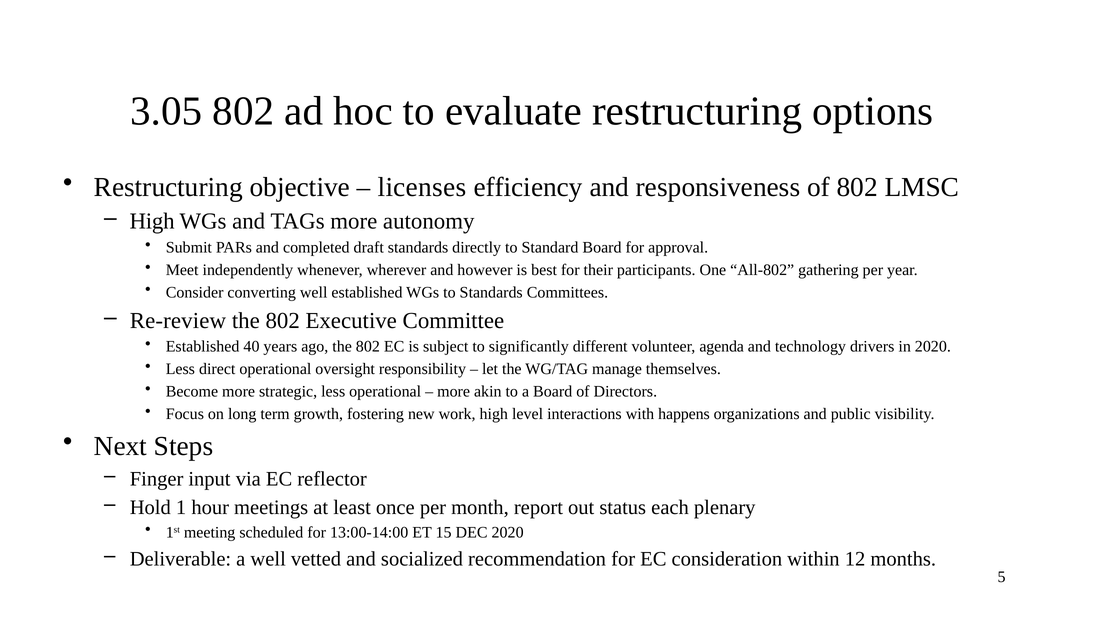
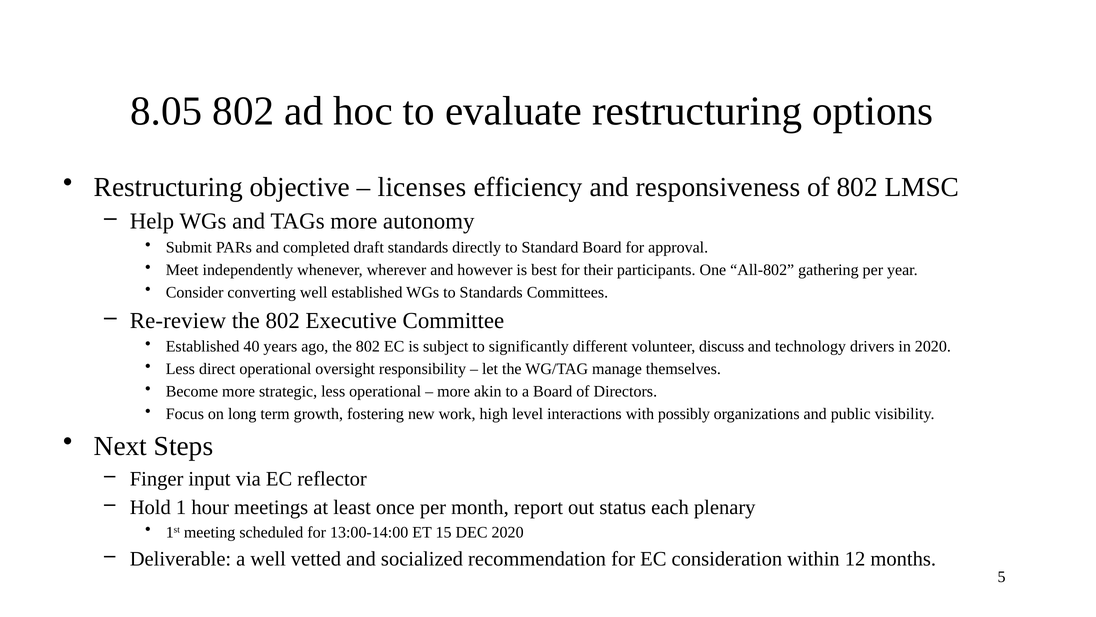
3.05: 3.05 -> 8.05
High at (152, 221): High -> Help
agenda: agenda -> discuss
happens: happens -> possibly
